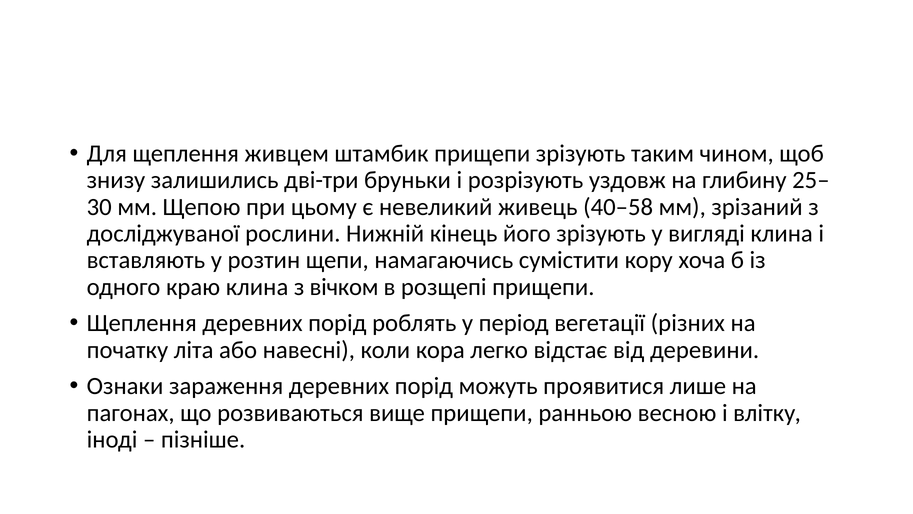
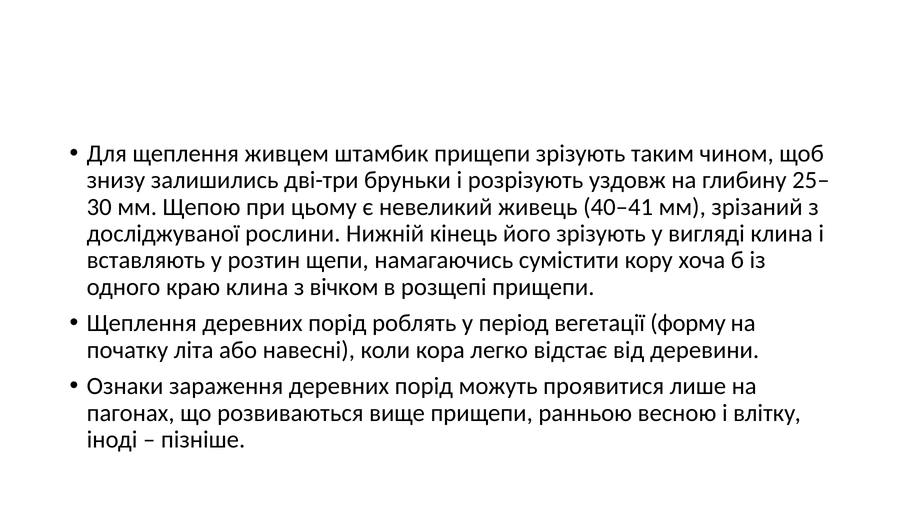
40–58: 40–58 -> 40–41
різних: різних -> форму
